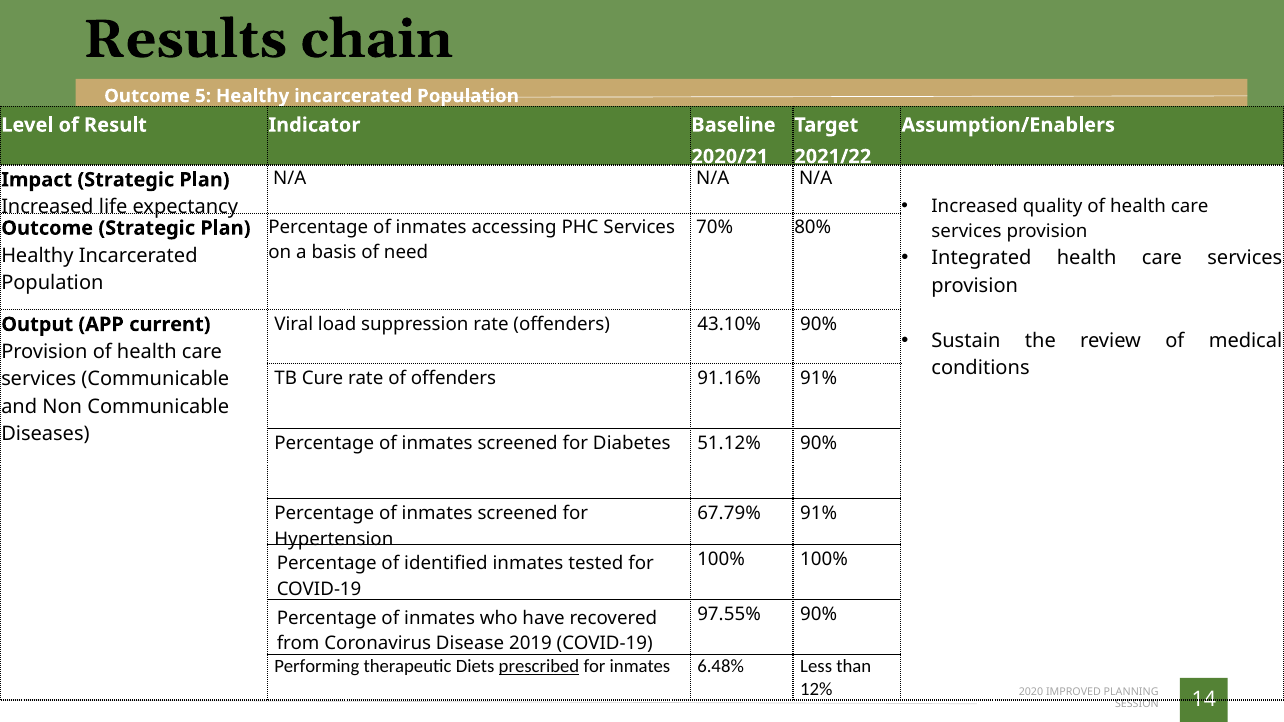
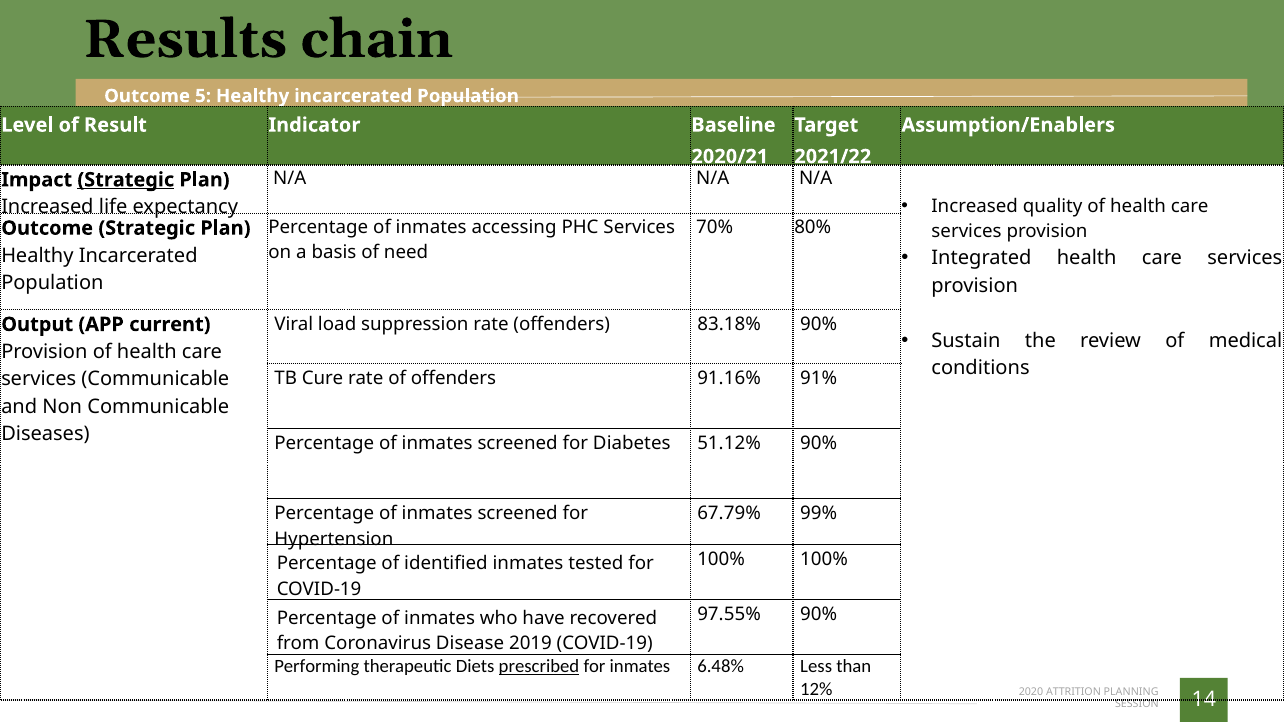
Strategic at (126, 180) underline: none -> present
43.10%: 43.10% -> 83.18%
67.79% 91%: 91% -> 99%
IMPROVED: IMPROVED -> ATTRITION
